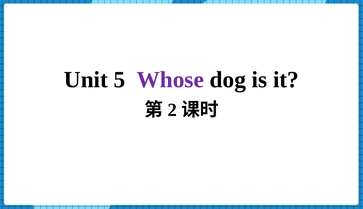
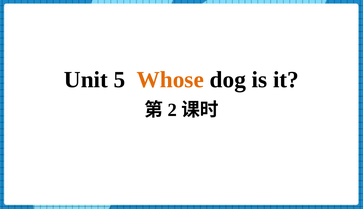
Whose colour: purple -> orange
